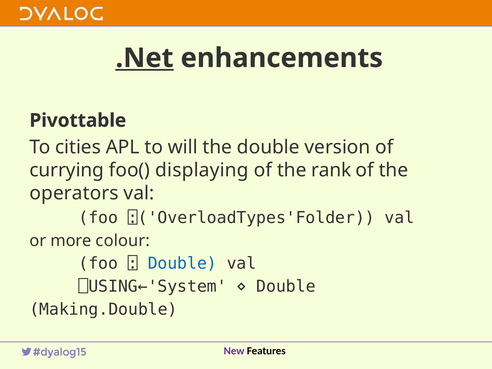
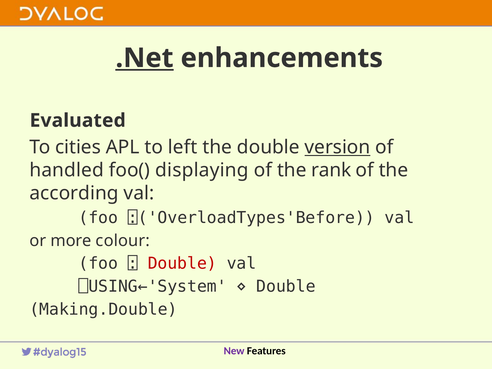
Pivottable: Pivottable -> Evaluated
will: will -> left
version underline: none -> present
currying: currying -> handled
operators: operators -> according
⍠('OverloadTypes'Folder: ⍠('OverloadTypes'Folder -> ⍠('OverloadTypes'Before
Double at (182, 264) colour: blue -> red
